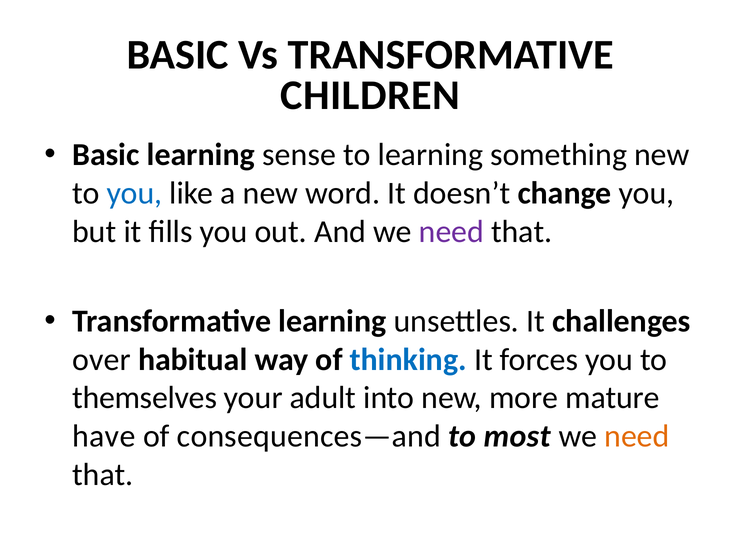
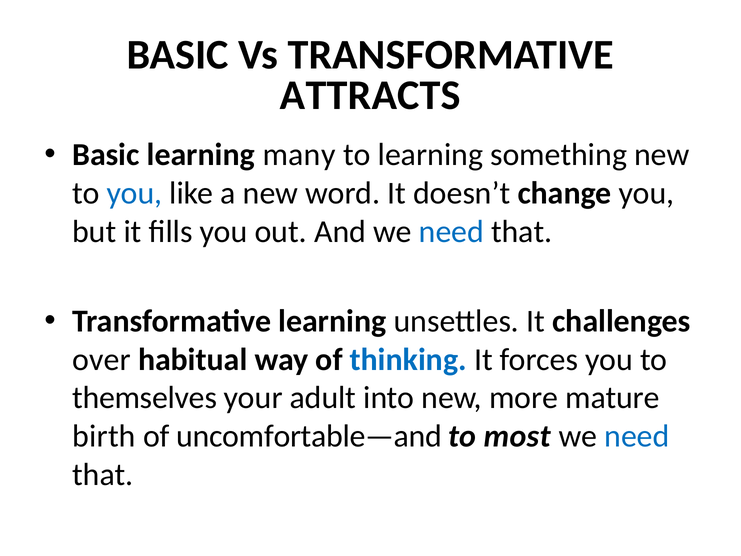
CHILDREN: CHILDREN -> ATTRACTS
sense: sense -> many
need at (451, 231) colour: purple -> blue
have: have -> birth
consequences—and: consequences—and -> uncomfortable—and
need at (637, 436) colour: orange -> blue
